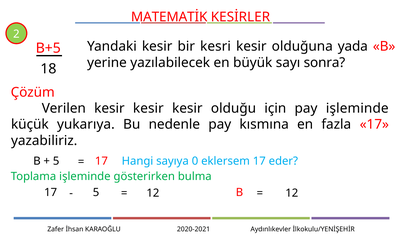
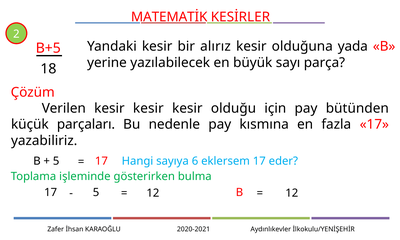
kesri: kesri -> alırız
sonra: sonra -> parça
pay işleminde: işleminde -> bütünden
yukarıya: yukarıya -> parçaları
0: 0 -> 6
